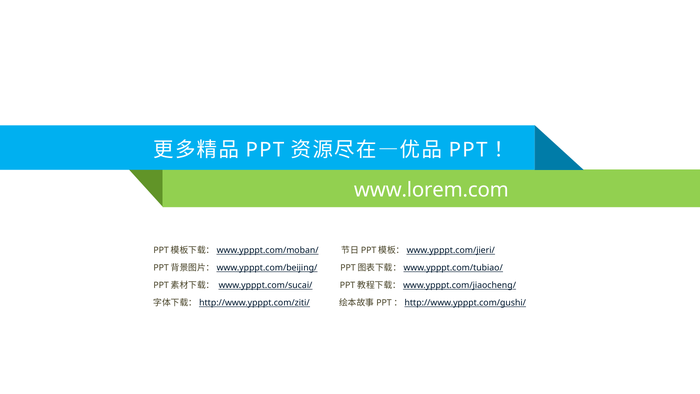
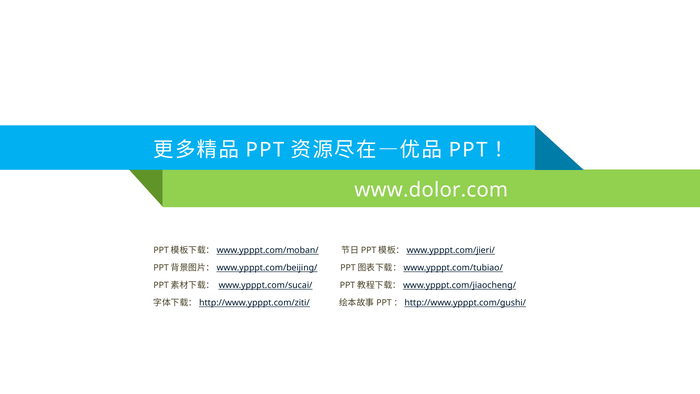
www.lorem.com: www.lorem.com -> www.dolor.com
